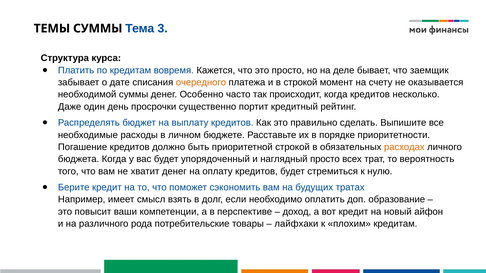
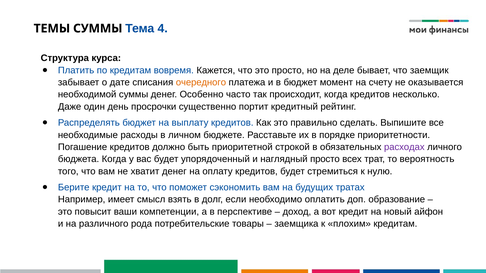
3: 3 -> 4
в строкой: строкой -> бюджет
расходах colour: orange -> purple
лайфхаки: лайфхаки -> заемщика
